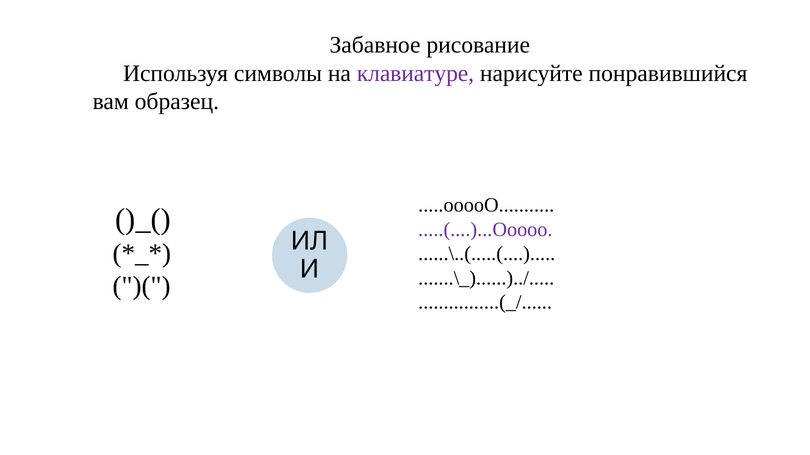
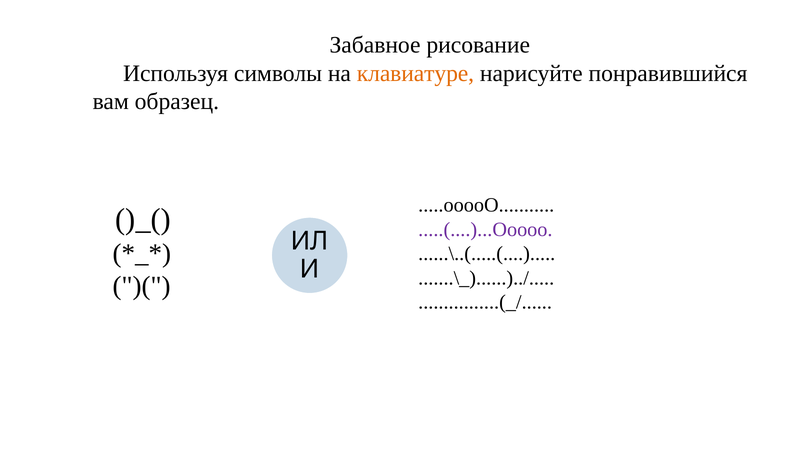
клавиатуре colour: purple -> orange
